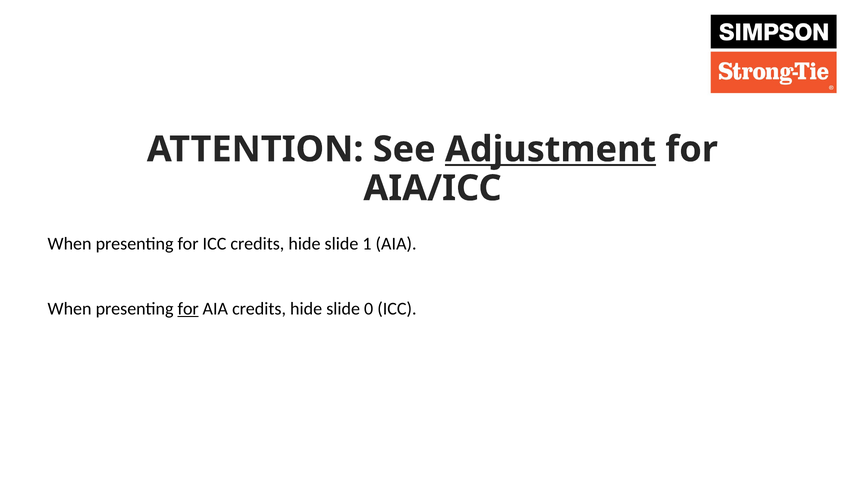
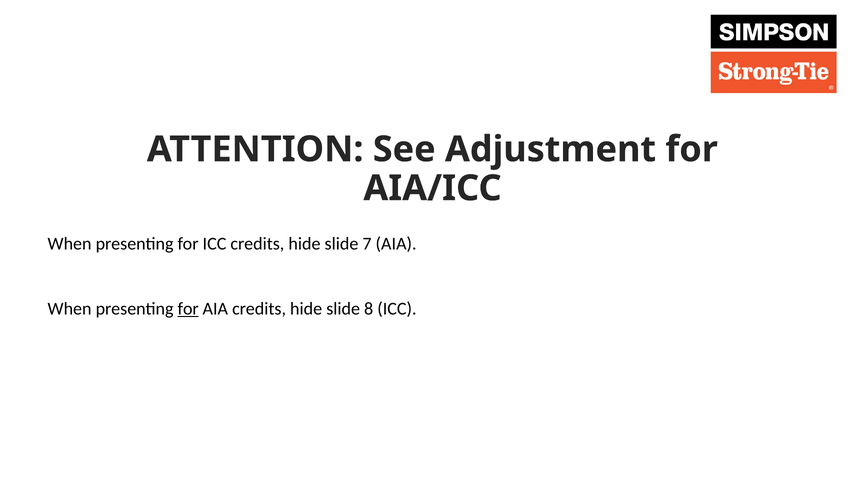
Adjustment underline: present -> none
1: 1 -> 7
0: 0 -> 8
